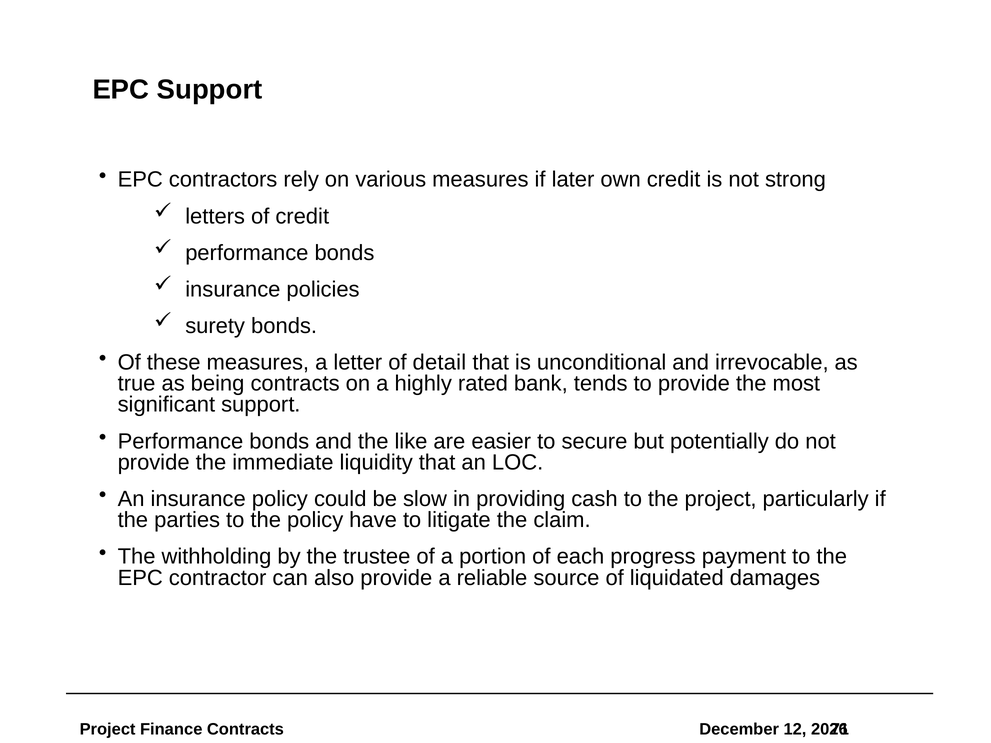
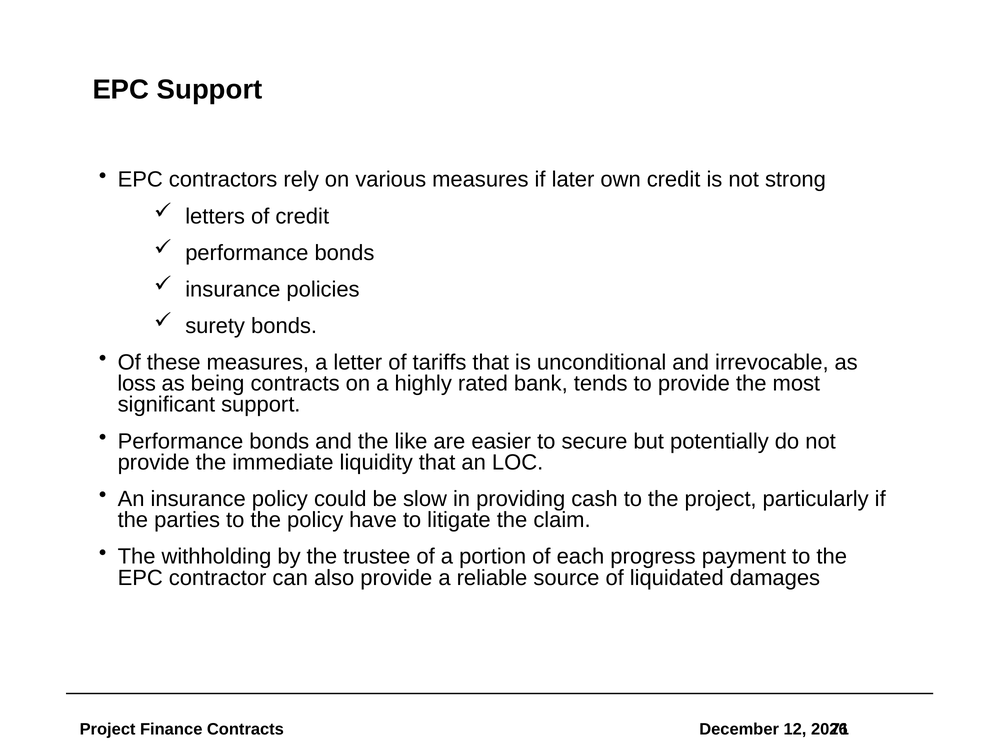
detail: detail -> tariffs
true: true -> loss
